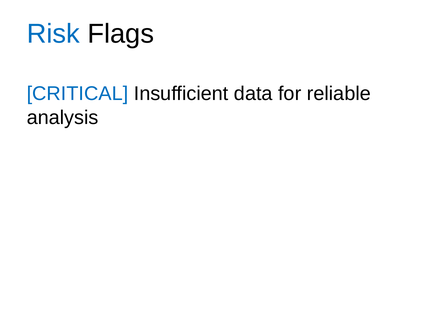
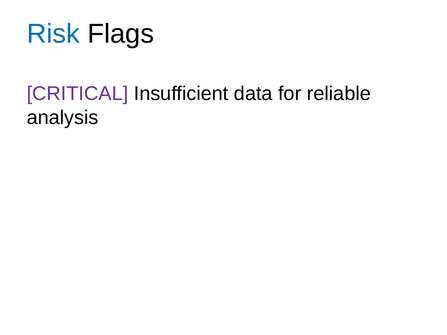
CRITICAL colour: blue -> purple
